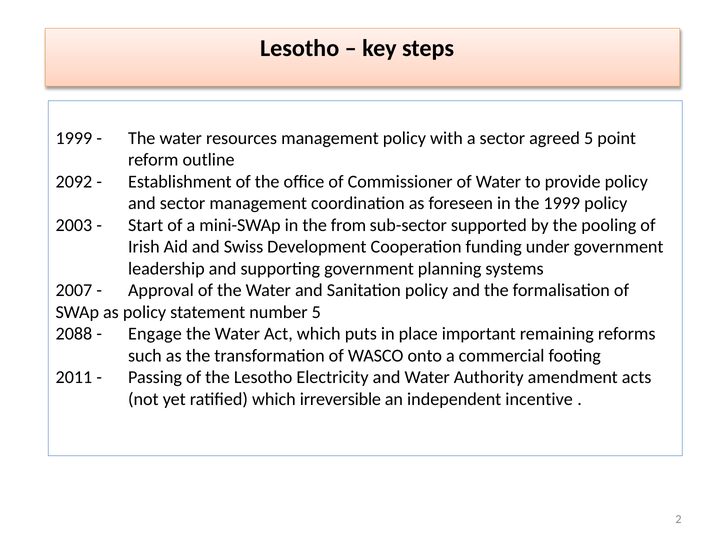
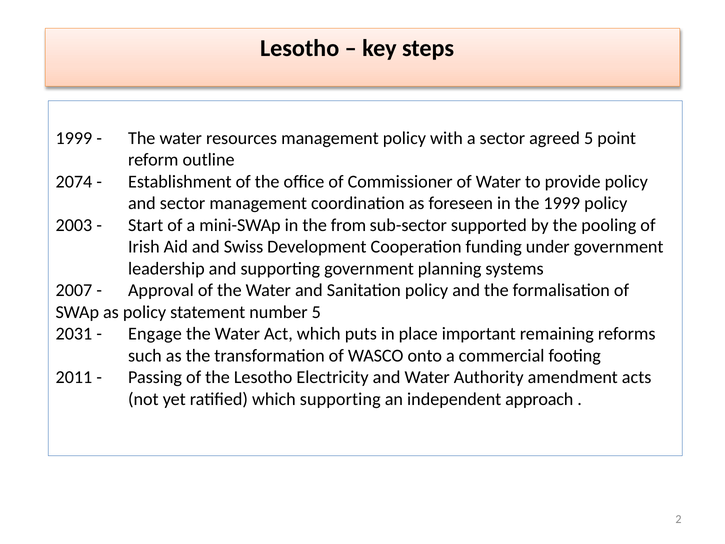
2092: 2092 -> 2074
2088: 2088 -> 2031
which irreversible: irreversible -> supporting
incentive: incentive -> approach
